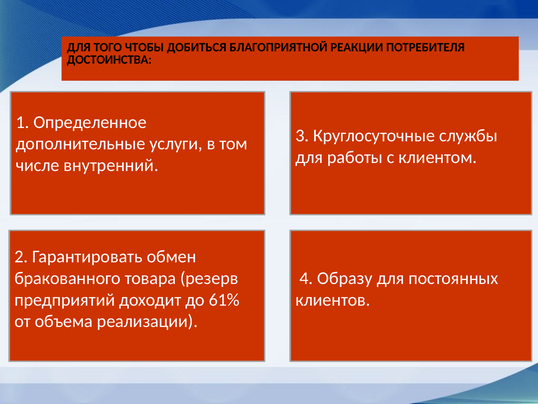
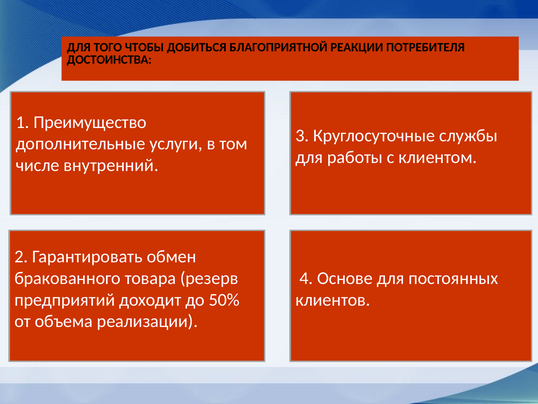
Определенное: Определенное -> Преимущество
Образу: Образу -> Основе
61%: 61% -> 50%
